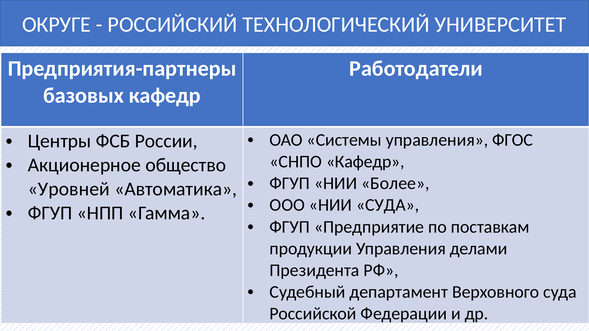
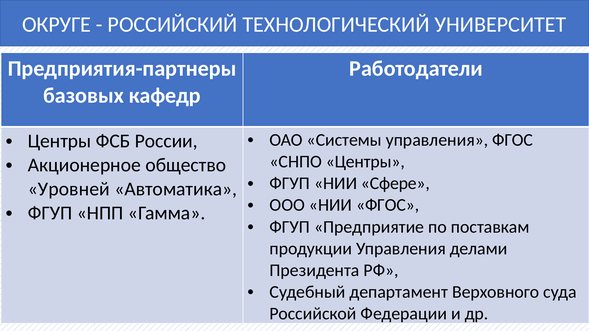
СНПО Кафедр: Кафедр -> Центры
Более: Более -> Сфере
НИИ СУДА: СУДА -> ФГОС
